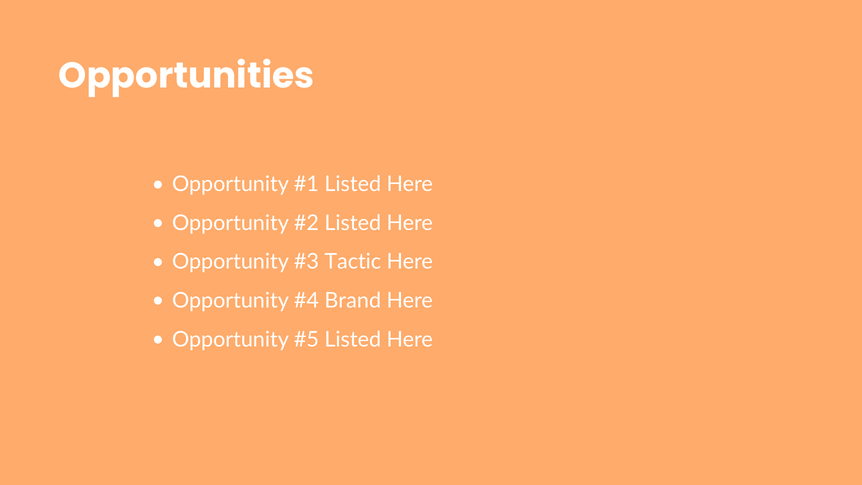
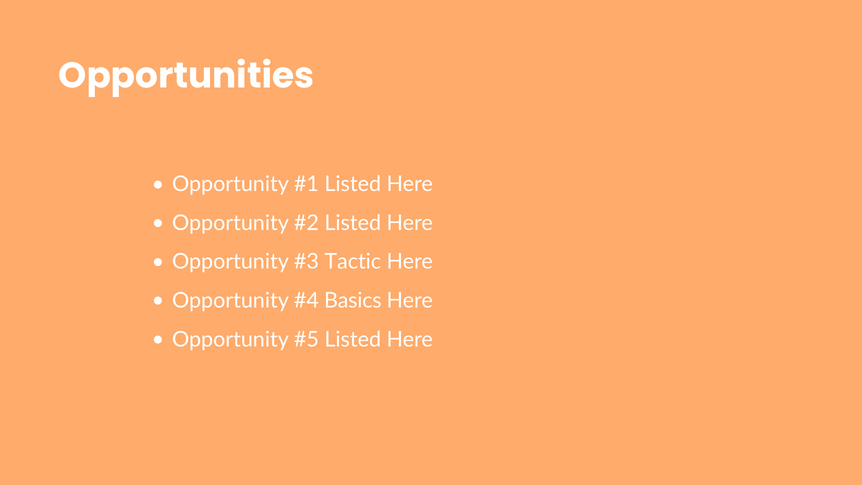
Brand: Brand -> Basics
